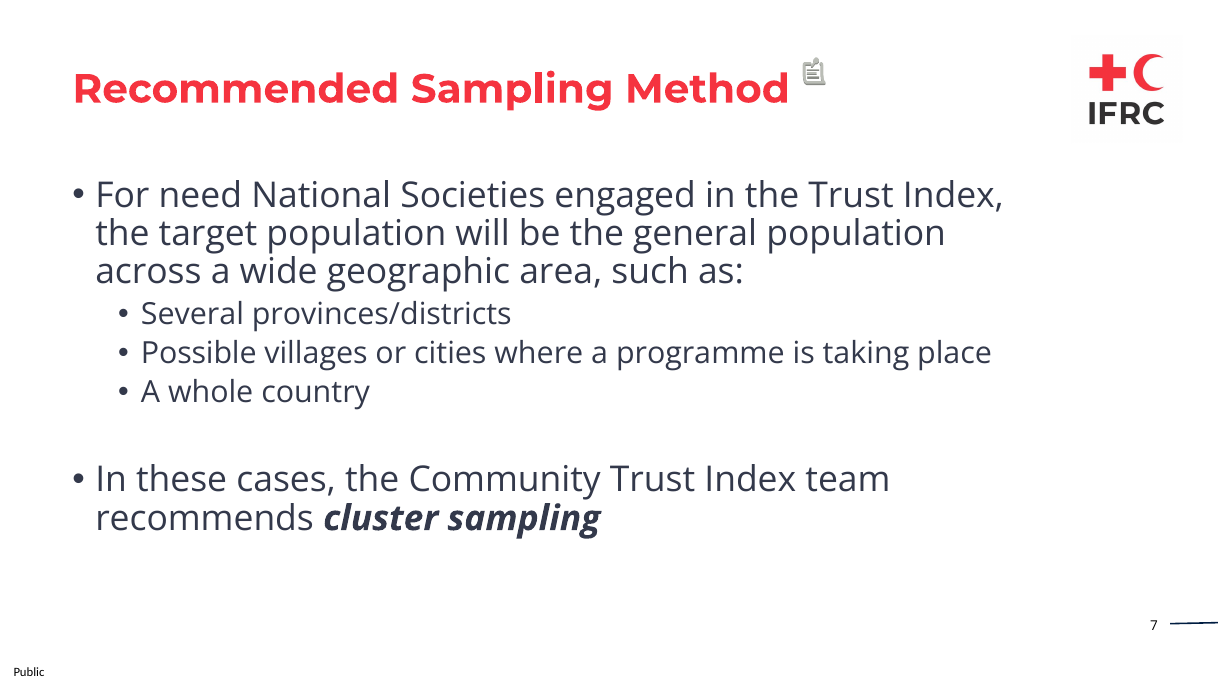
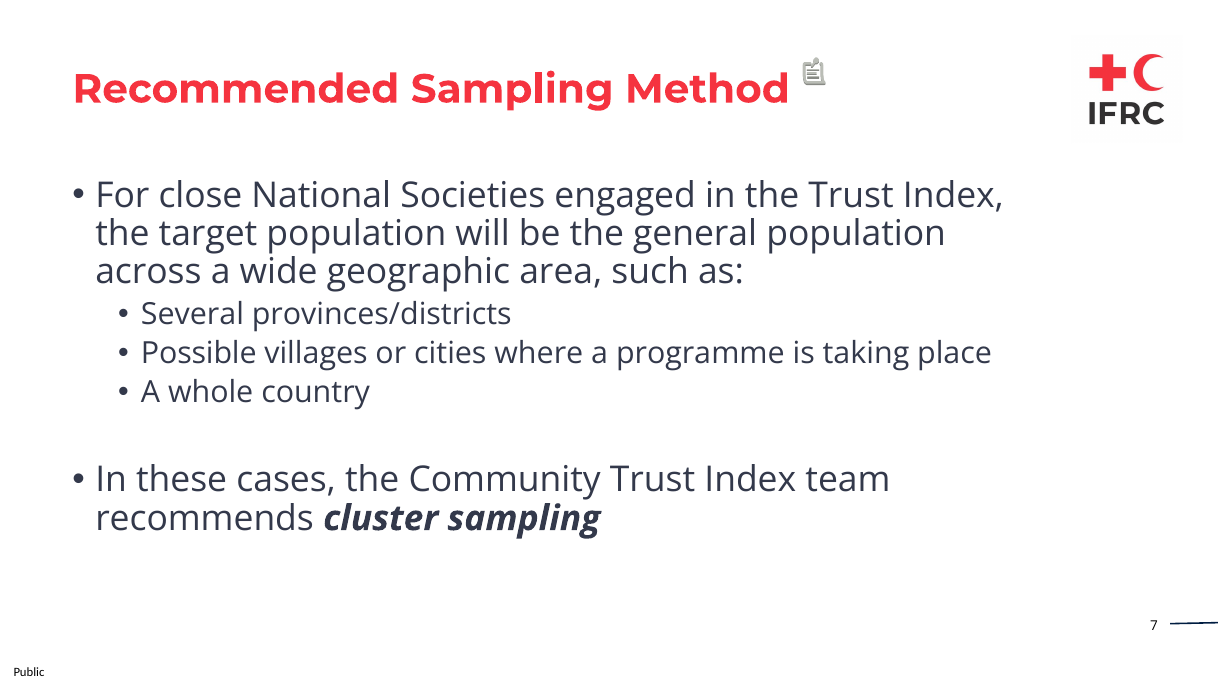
need: need -> close
